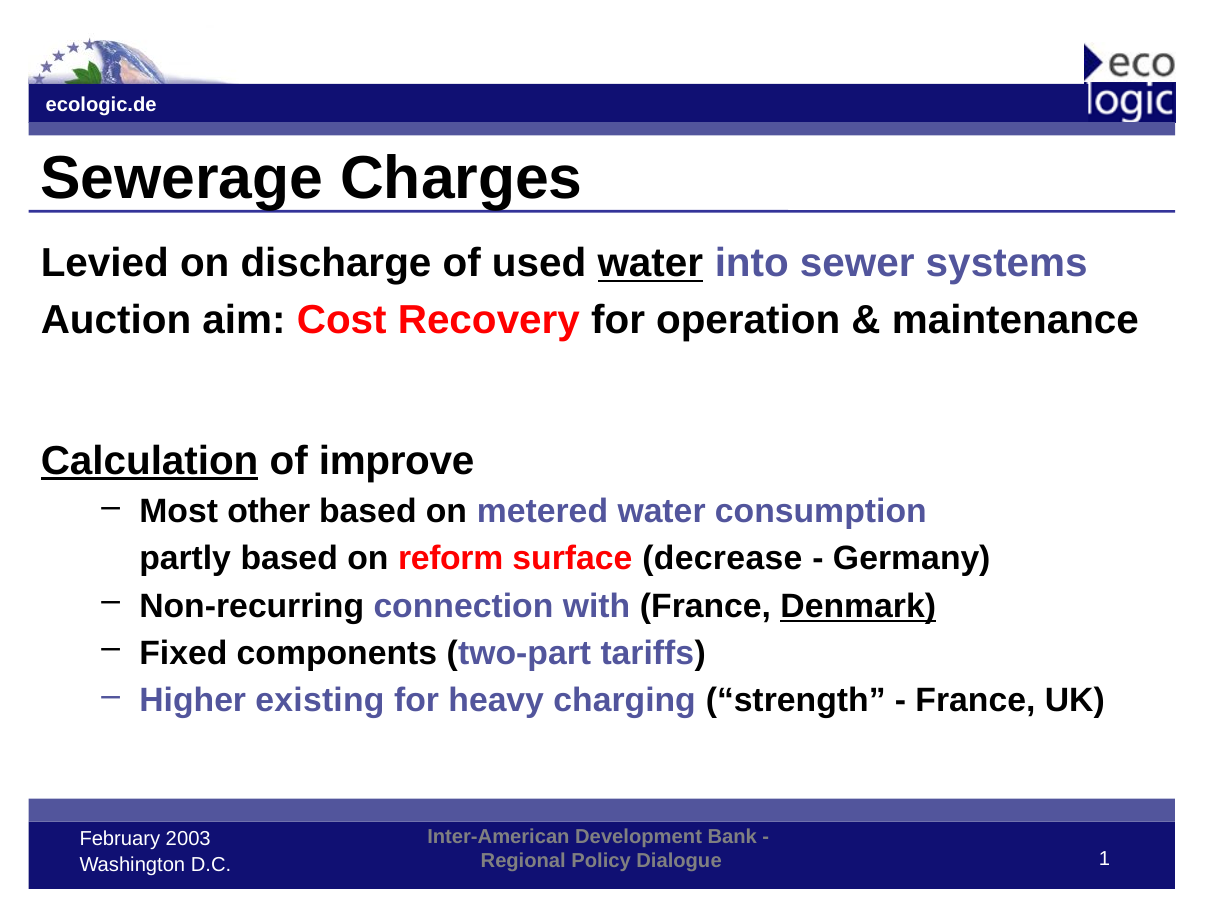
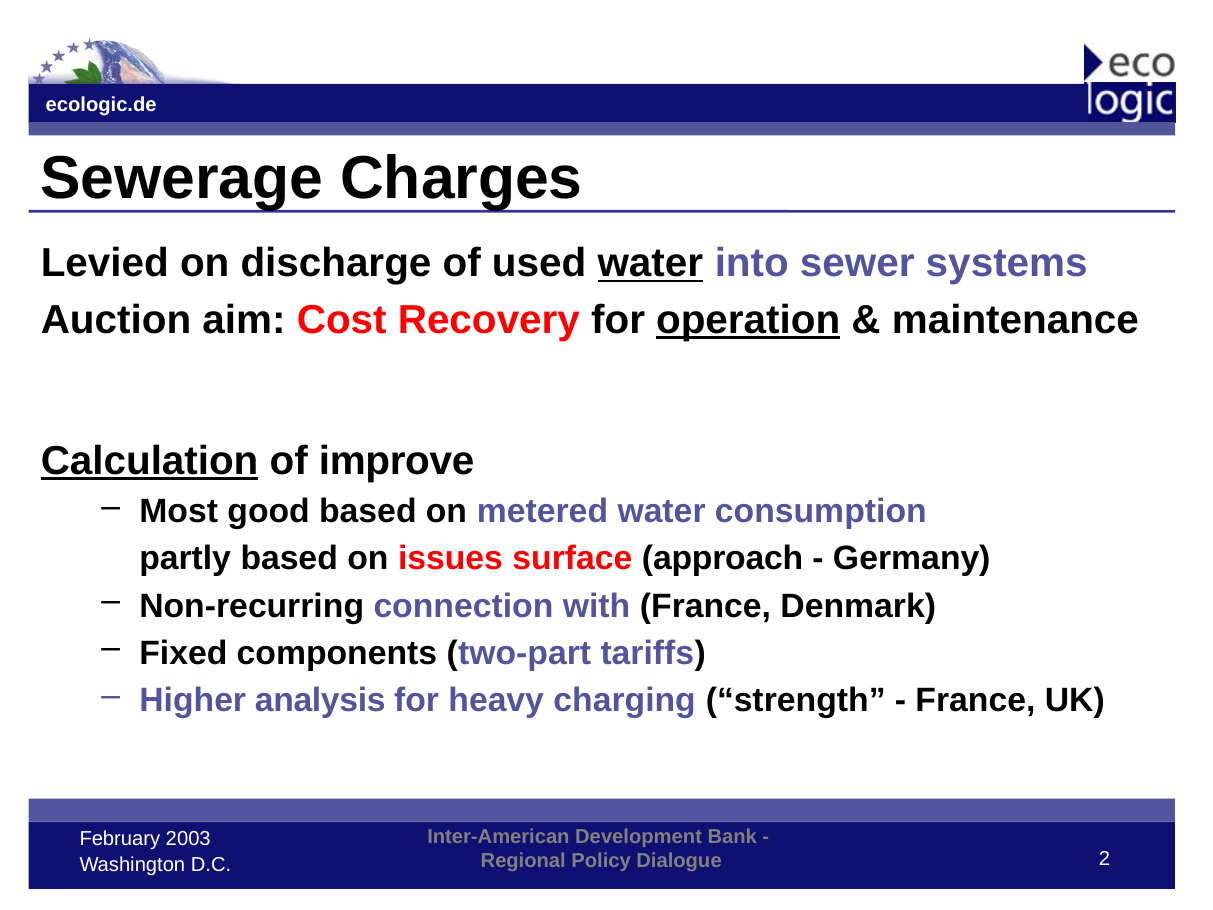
operation underline: none -> present
other: other -> good
reform: reform -> issues
decrease: decrease -> approach
Denmark underline: present -> none
existing: existing -> analysis
1: 1 -> 2
